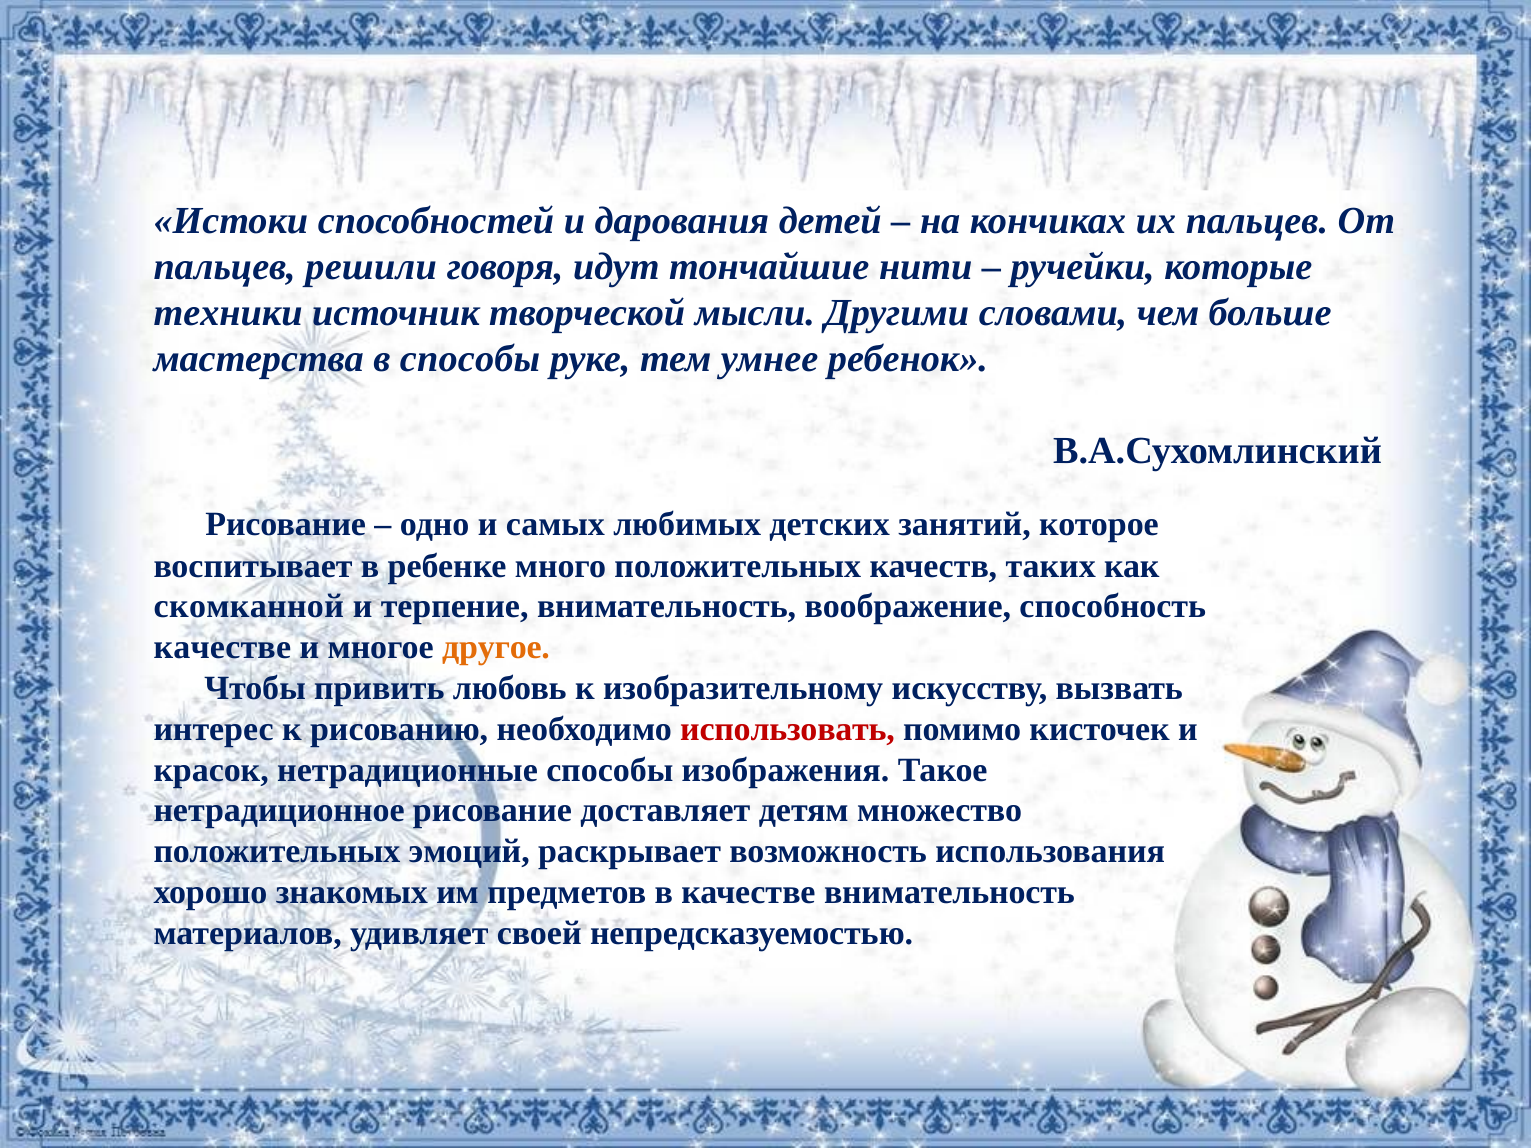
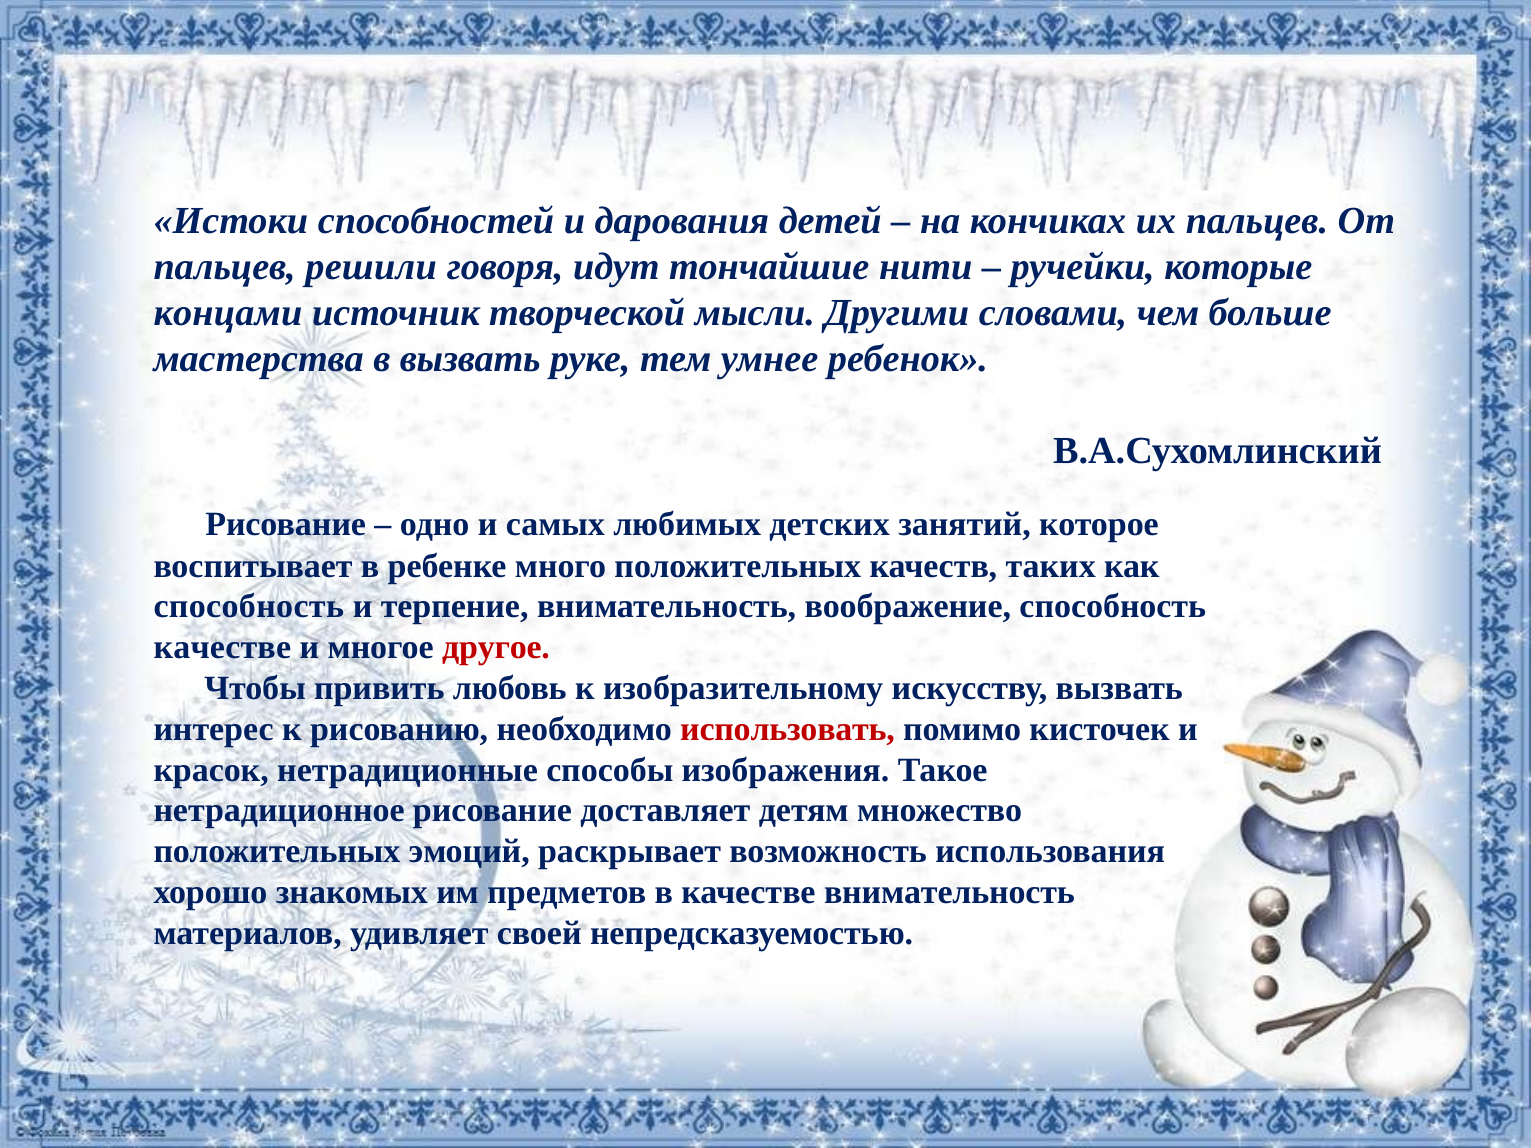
техники: техники -> концами
в способы: способы -> вызвать
скомканной at (249, 607): скомканной -> способность
другое colour: orange -> red
